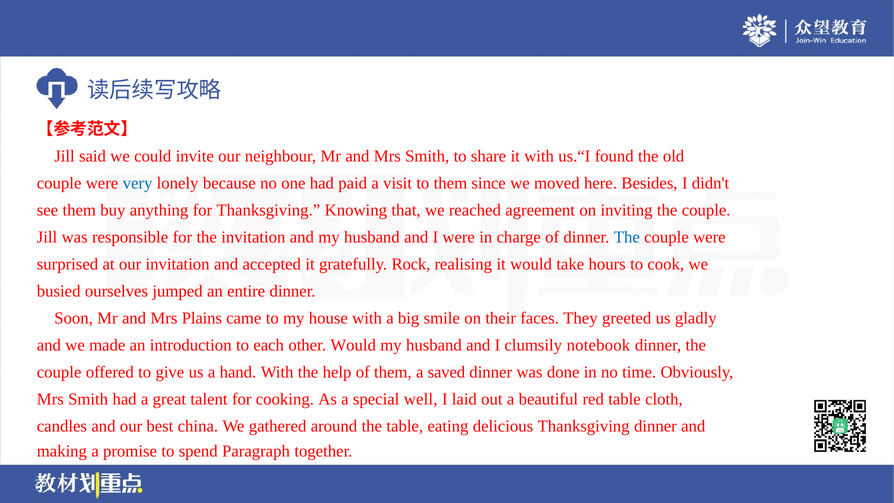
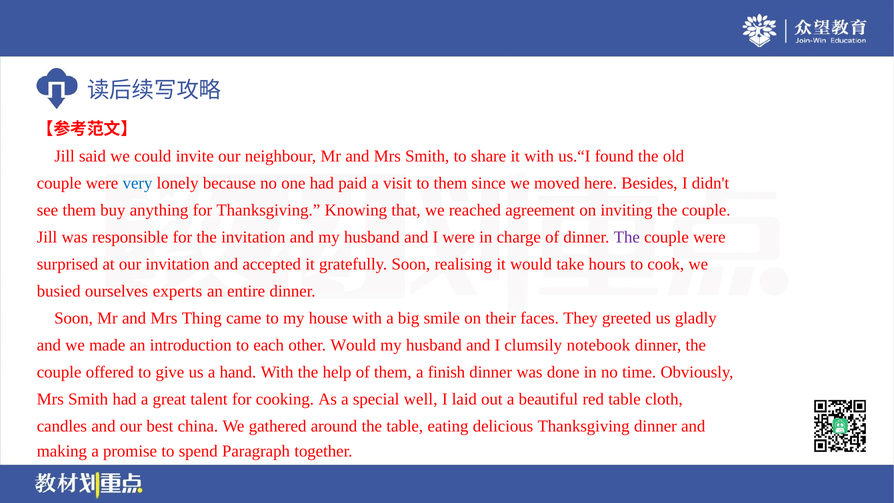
The at (627, 237) colour: blue -> purple
gratefully Rock: Rock -> Soon
jumped: jumped -> experts
Plains: Plains -> Thing
saved: saved -> finish
